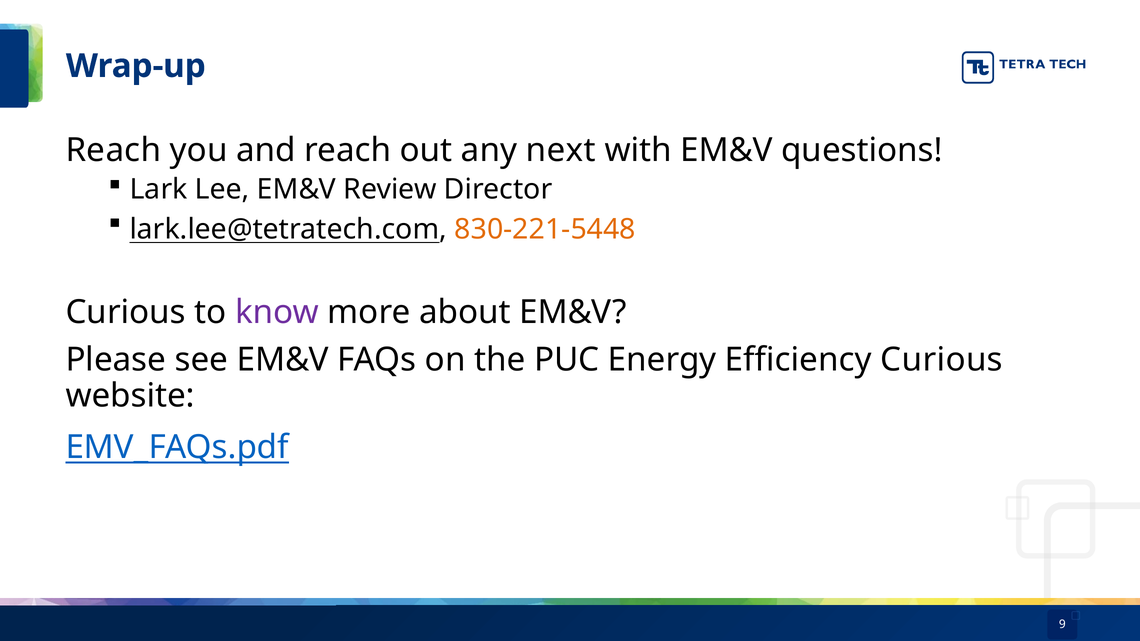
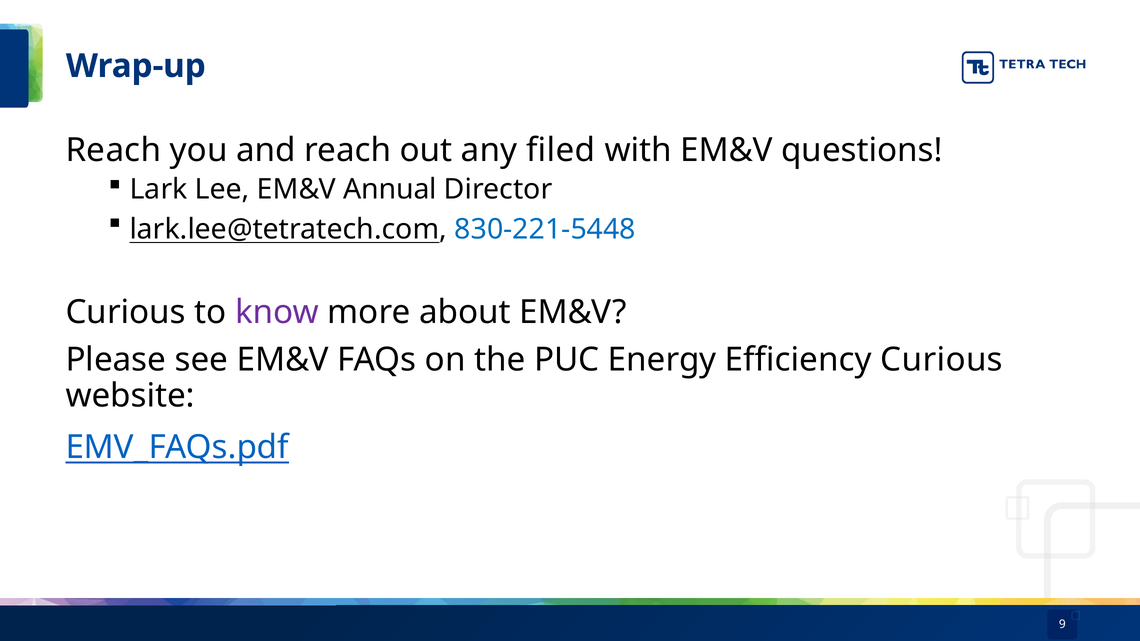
next: next -> filed
Review: Review -> Annual
830-221-5448 colour: orange -> blue
